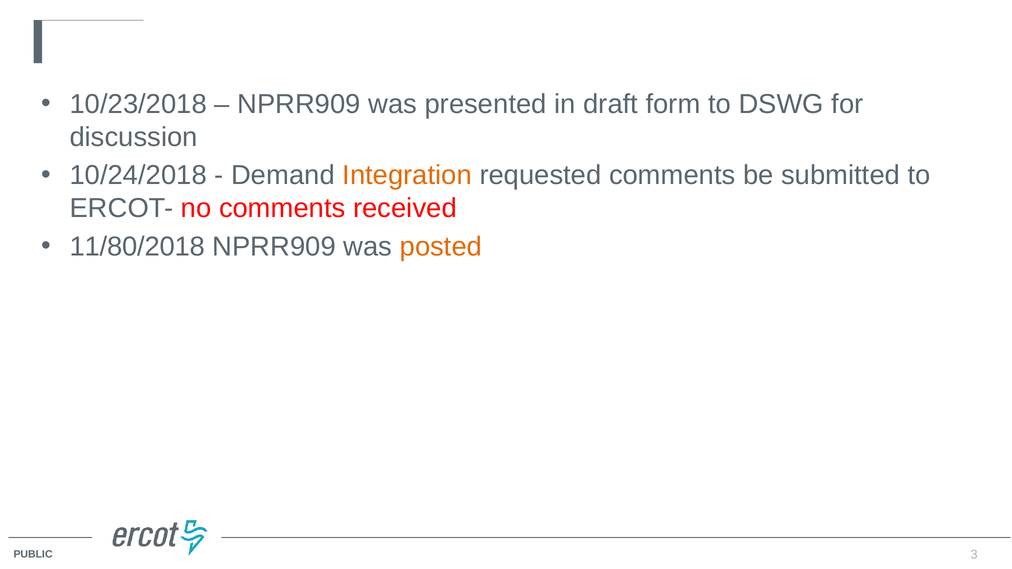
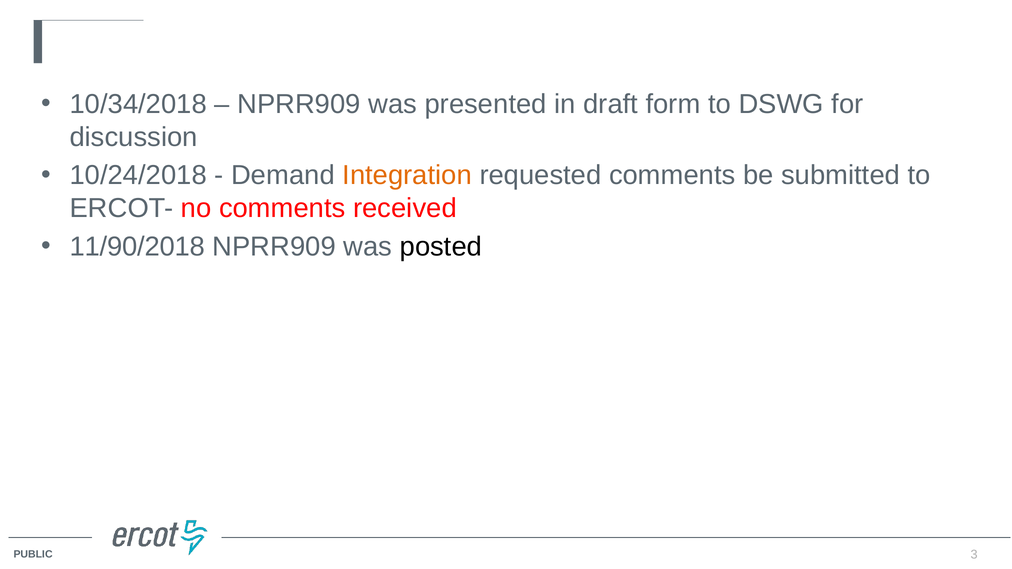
10/23/2018: 10/23/2018 -> 10/34/2018
11/80/2018: 11/80/2018 -> 11/90/2018
posted colour: orange -> black
